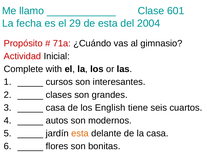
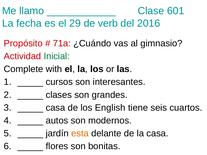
de esta: esta -> verb
2004: 2004 -> 2016
Inicial colour: black -> green
